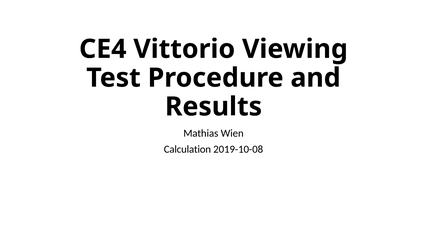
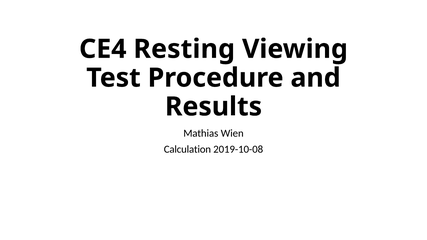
Vittorio: Vittorio -> Resting
